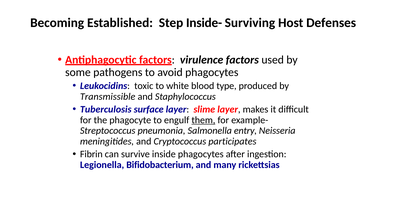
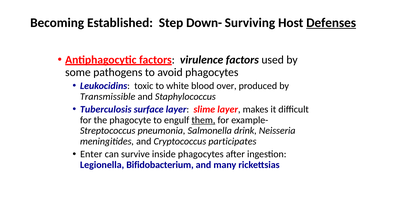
Inside-: Inside- -> Down-
Defenses underline: none -> present
type: type -> over
entry: entry -> drink
Fibrin: Fibrin -> Enter
